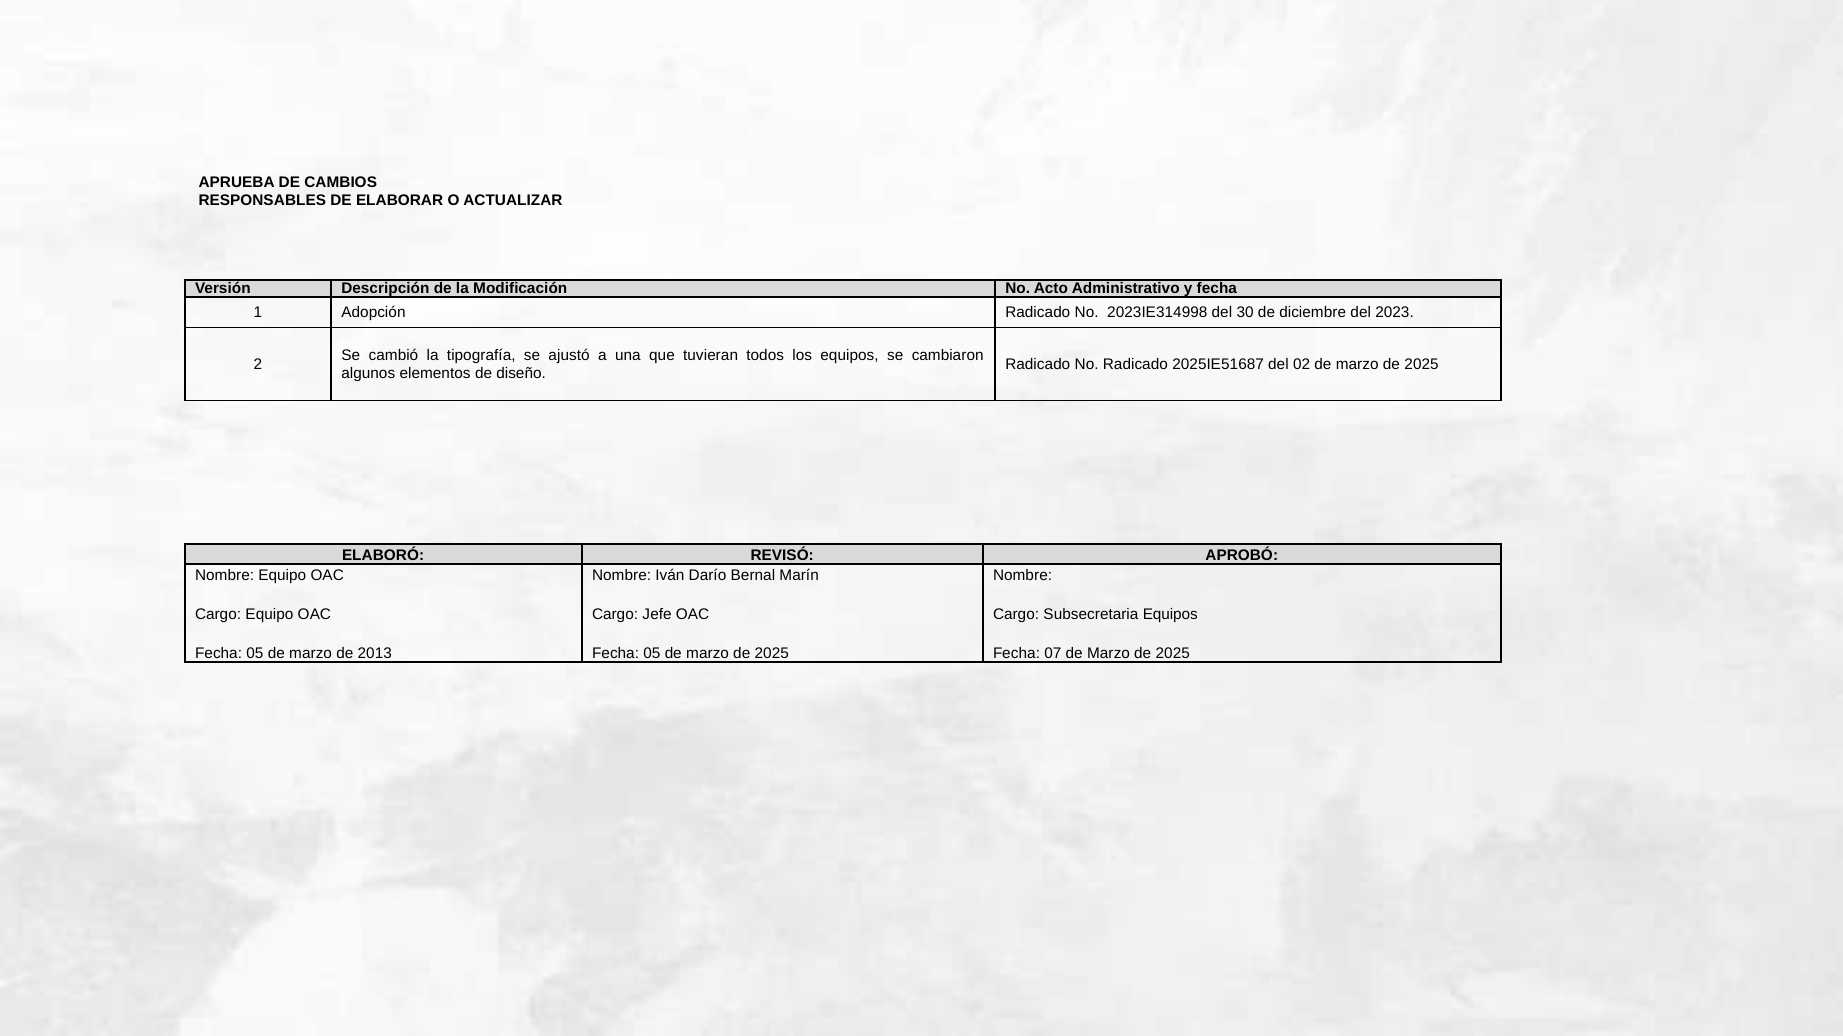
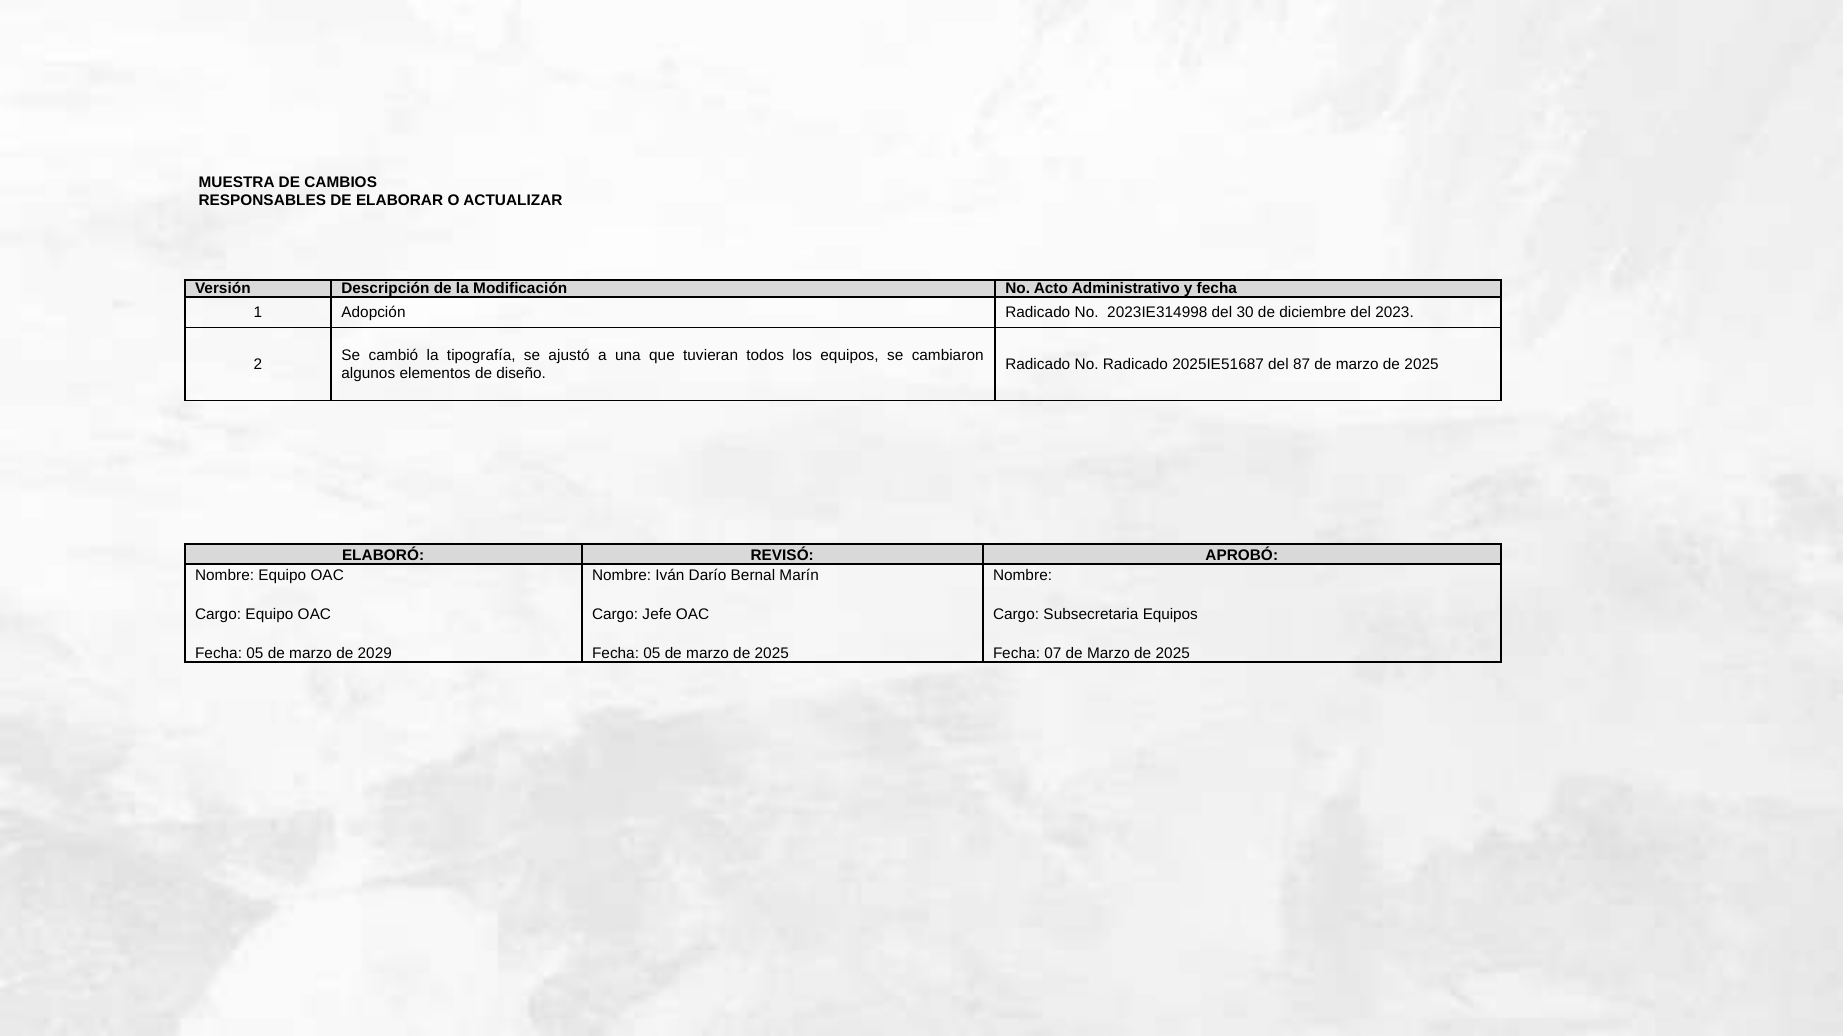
APRUEBA: APRUEBA -> MUESTRA
02: 02 -> 87
2013: 2013 -> 2029
